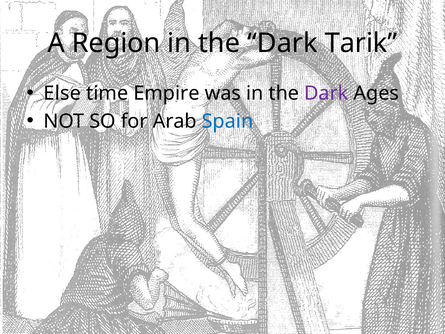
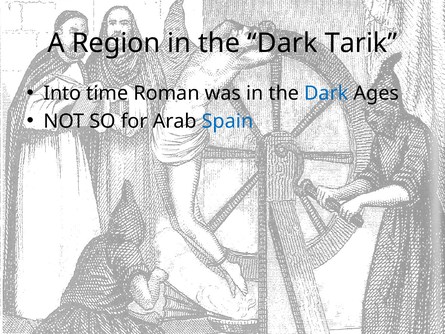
Else: Else -> Into
Empire: Empire -> Roman
Dark at (326, 93) colour: purple -> blue
